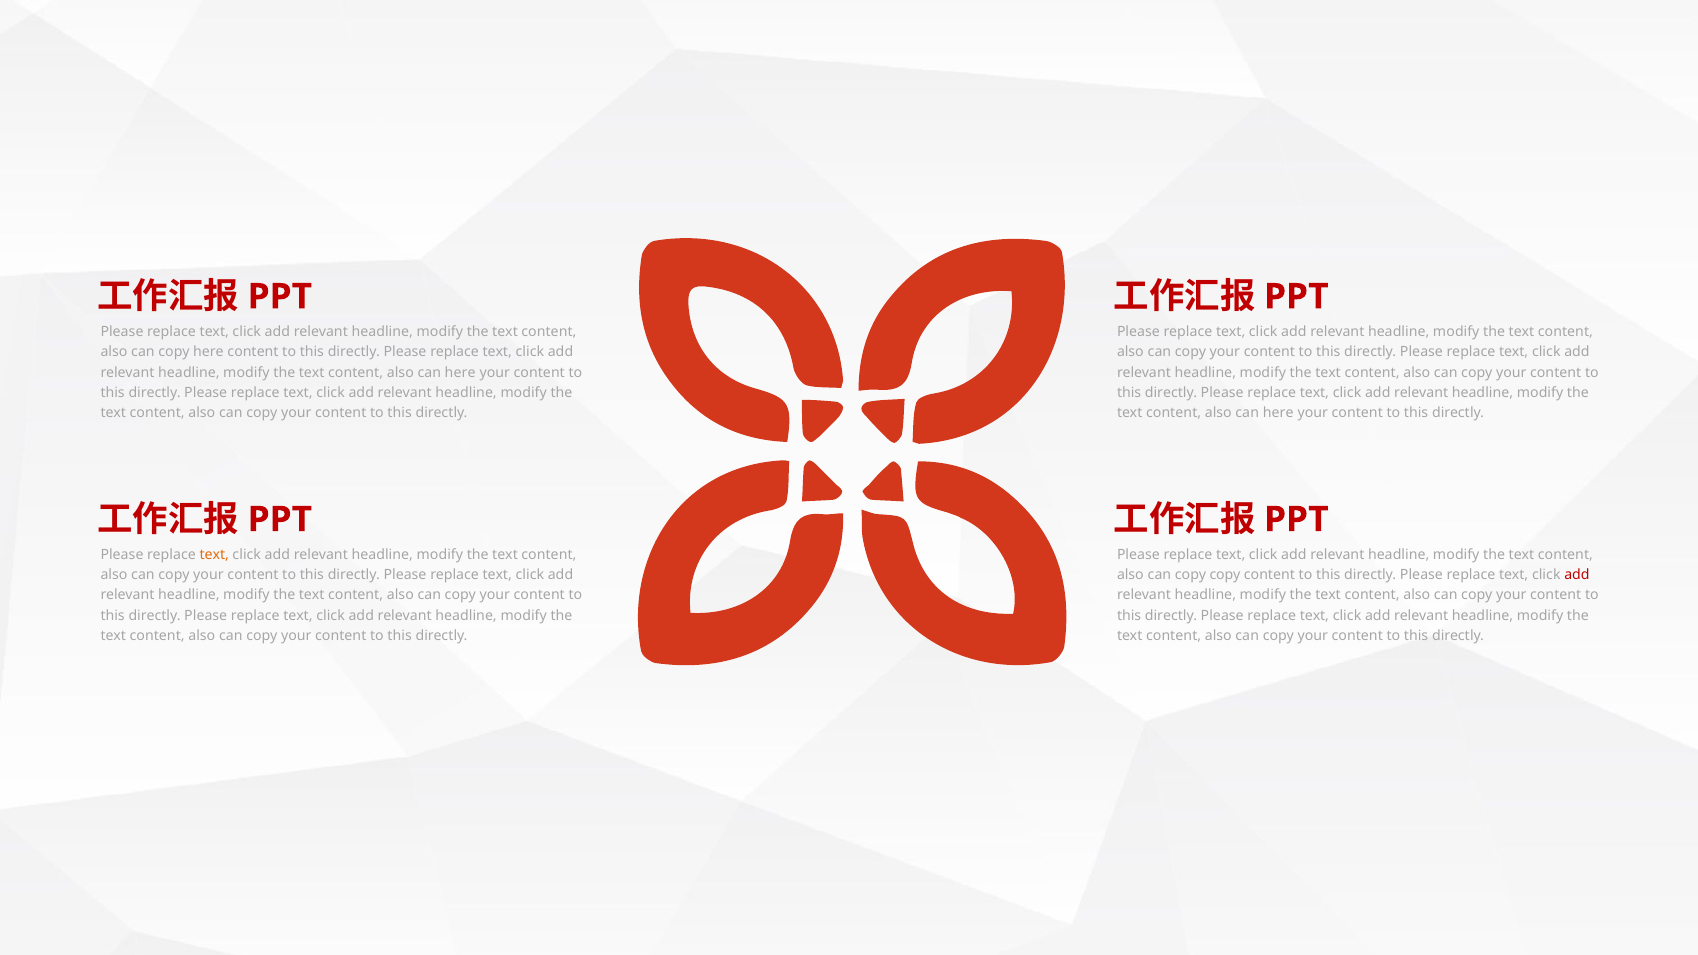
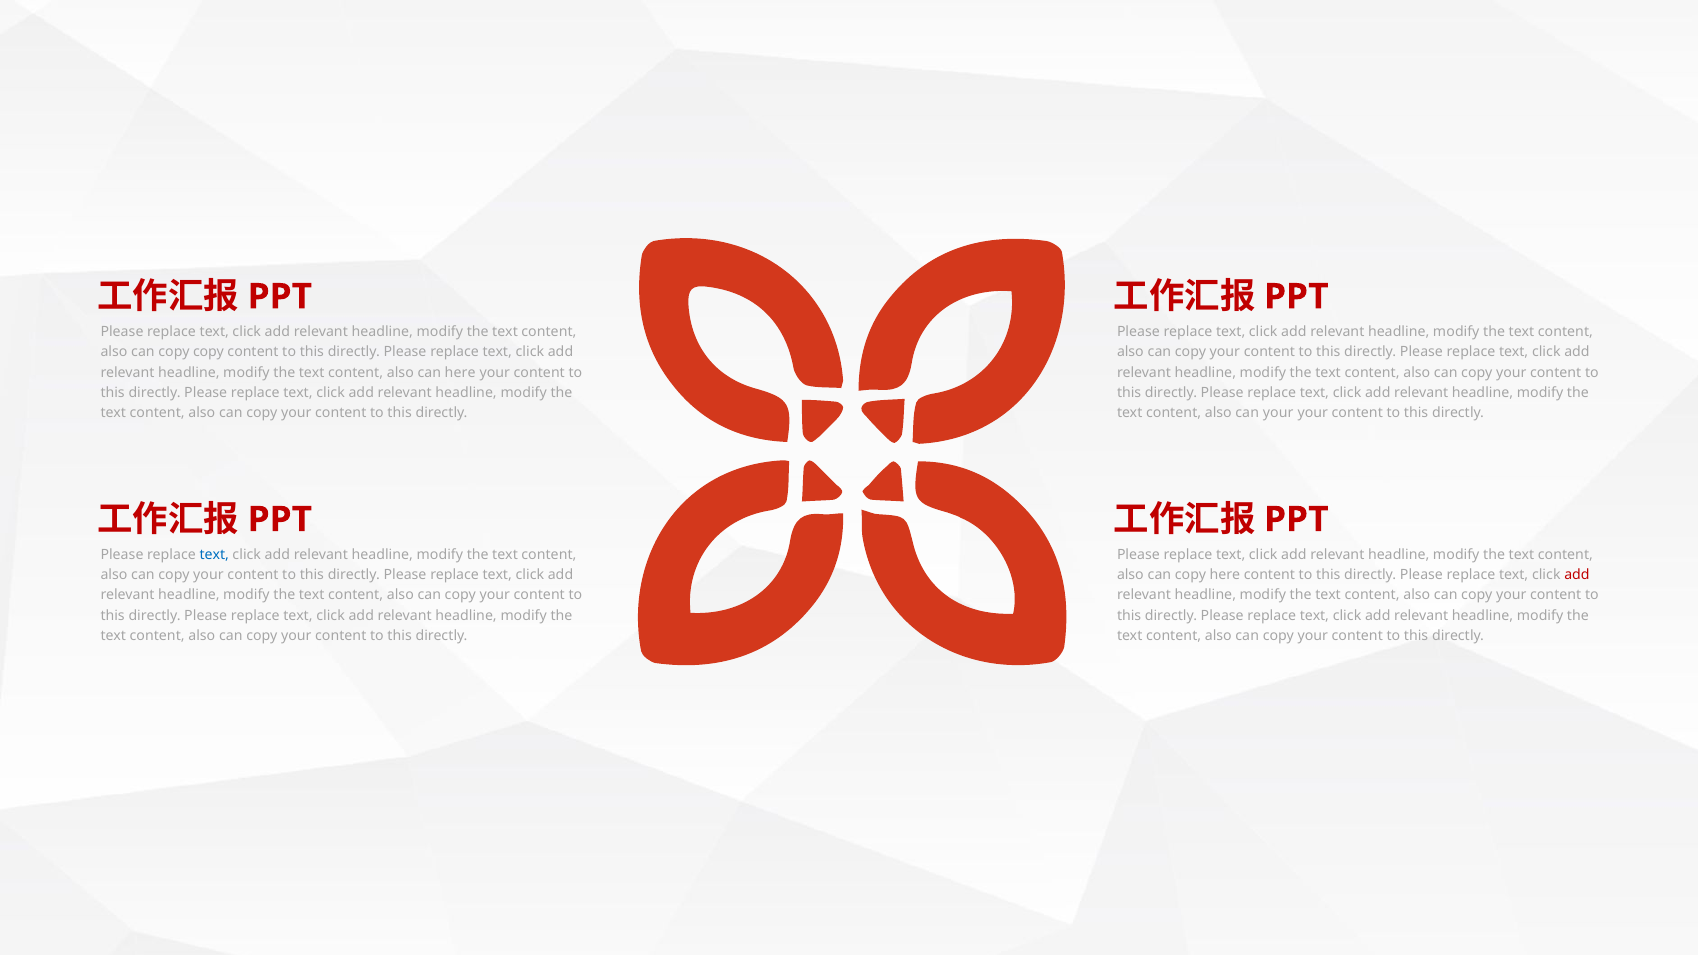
copy here: here -> copy
here at (1278, 413): here -> your
text at (214, 555) colour: orange -> blue
copy copy: copy -> here
